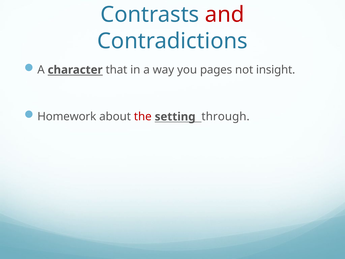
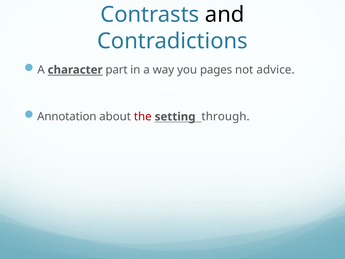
and colour: red -> black
that: that -> part
insight: insight -> advice
Homework: Homework -> Annotation
